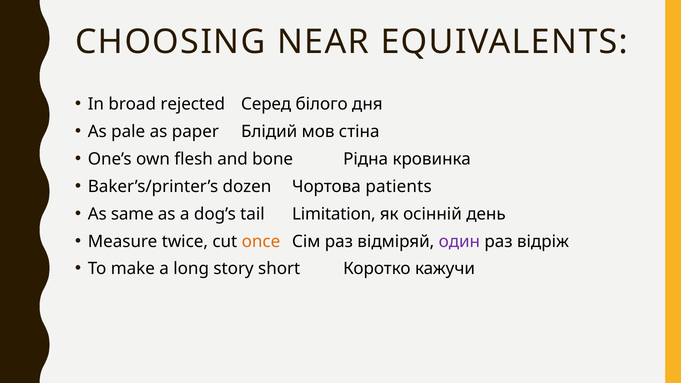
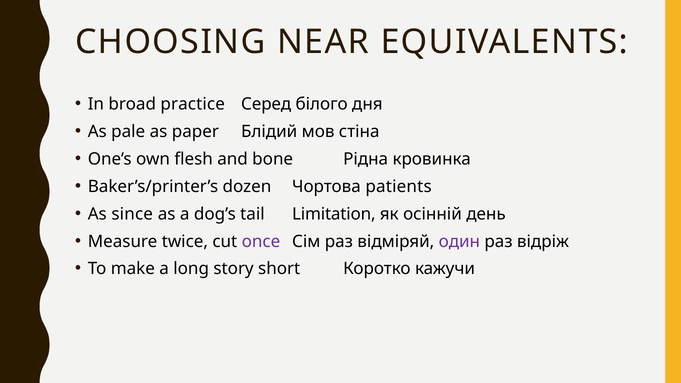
rejected: rejected -> practice
same: same -> since
once colour: orange -> purple
